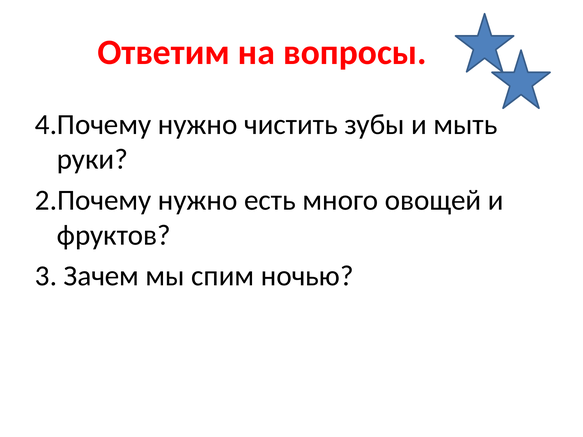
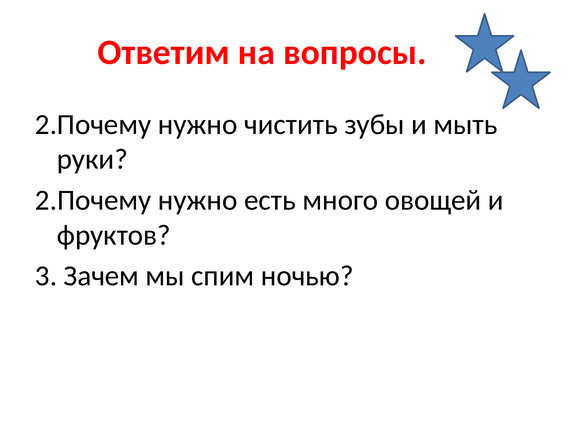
4.Почему at (93, 124): 4.Почему -> 2.Почему
